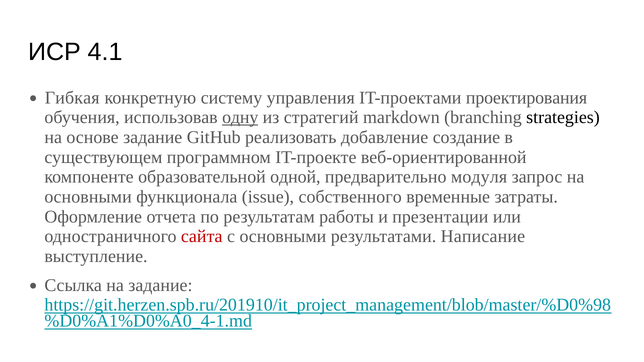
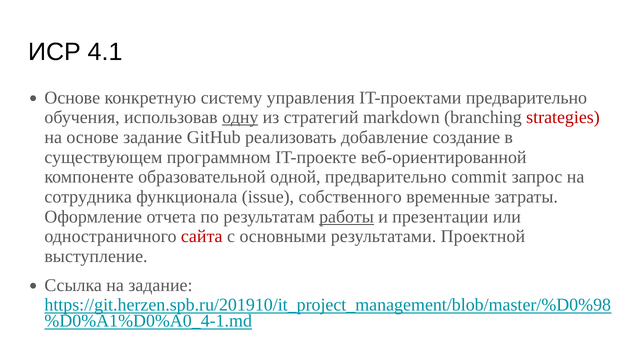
Гибкая at (72, 98): Гибкая -> Основе
IT-проектами проектирования: проектирования -> предварительно
strategies colour: black -> red
модуля: модуля -> commit
основными at (88, 197): основными -> сотрудника
работы underline: none -> present
Написание: Написание -> Проектной
